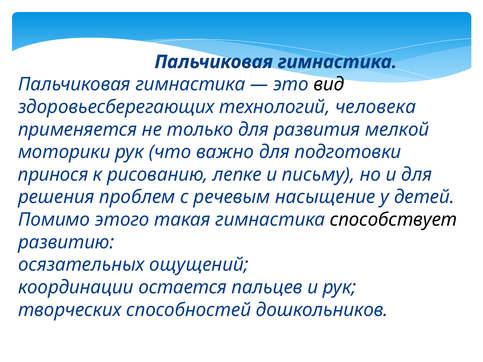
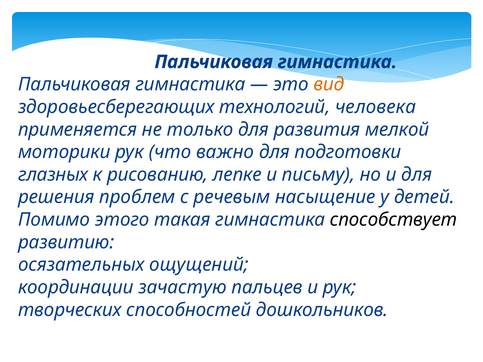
вид colour: black -> orange
принося: принося -> глазных
остается: остается -> зачастую
